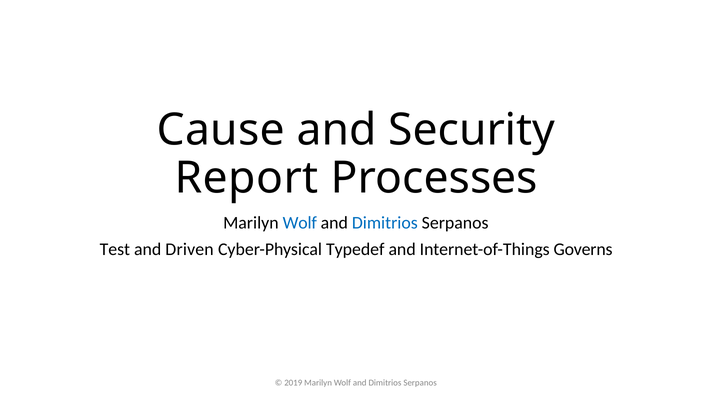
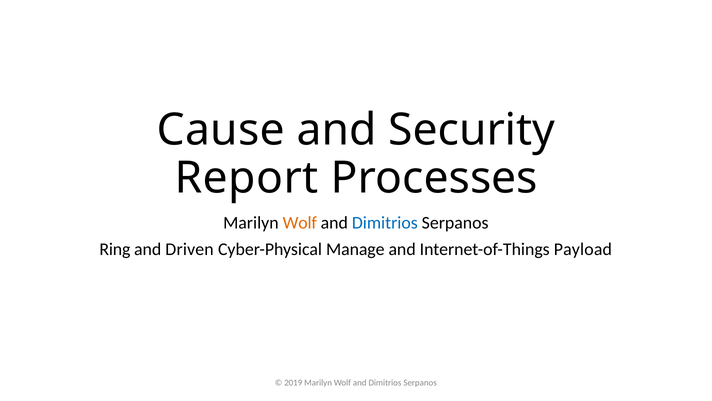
Wolf at (300, 223) colour: blue -> orange
Test: Test -> Ring
Typedef: Typedef -> Manage
Governs: Governs -> Payload
